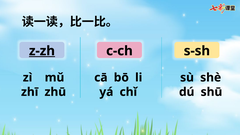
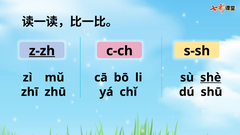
shè underline: none -> present
